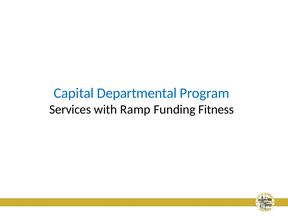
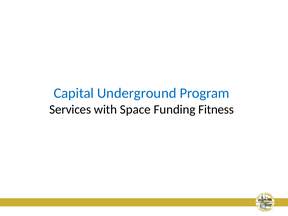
Departmental: Departmental -> Underground
Ramp: Ramp -> Space
